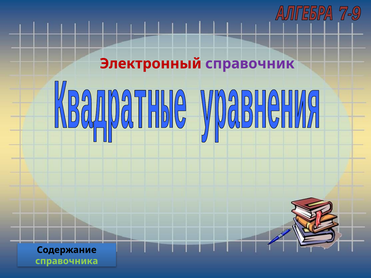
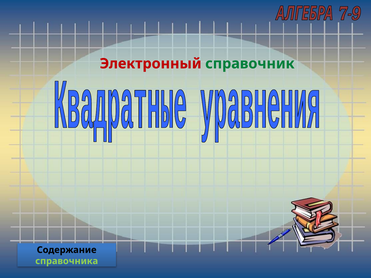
справочник colour: purple -> green
